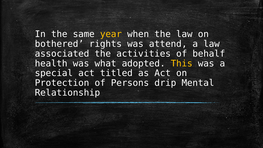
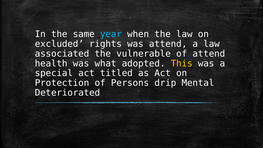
year colour: yellow -> light blue
bothered: bothered -> excluded
activities: activities -> vulnerable
of behalf: behalf -> attend
Relationship: Relationship -> Deteriorated
